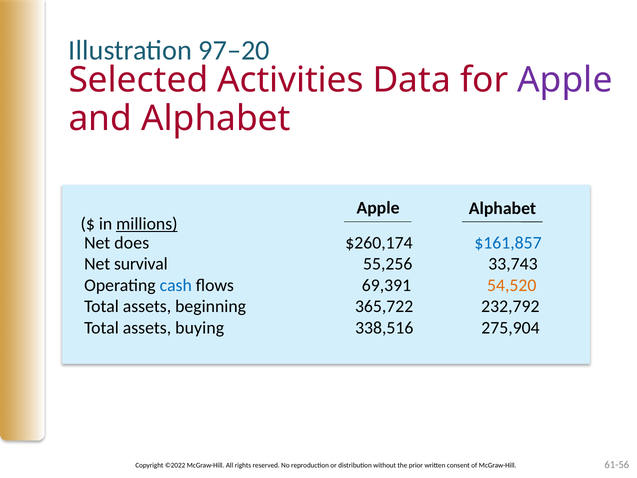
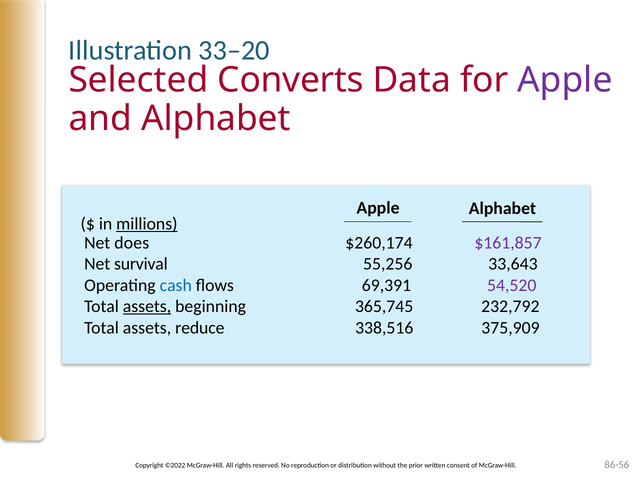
97–20: 97–20 -> 33–20
Activities: Activities -> Converts
$161,857 colour: blue -> purple
33,743: 33,743 -> 33,643
54,520 colour: orange -> purple
assets at (147, 306) underline: none -> present
365,722: 365,722 -> 365,745
buying: buying -> reduce
275,904: 275,904 -> 375,909
61-56: 61-56 -> 86-56
